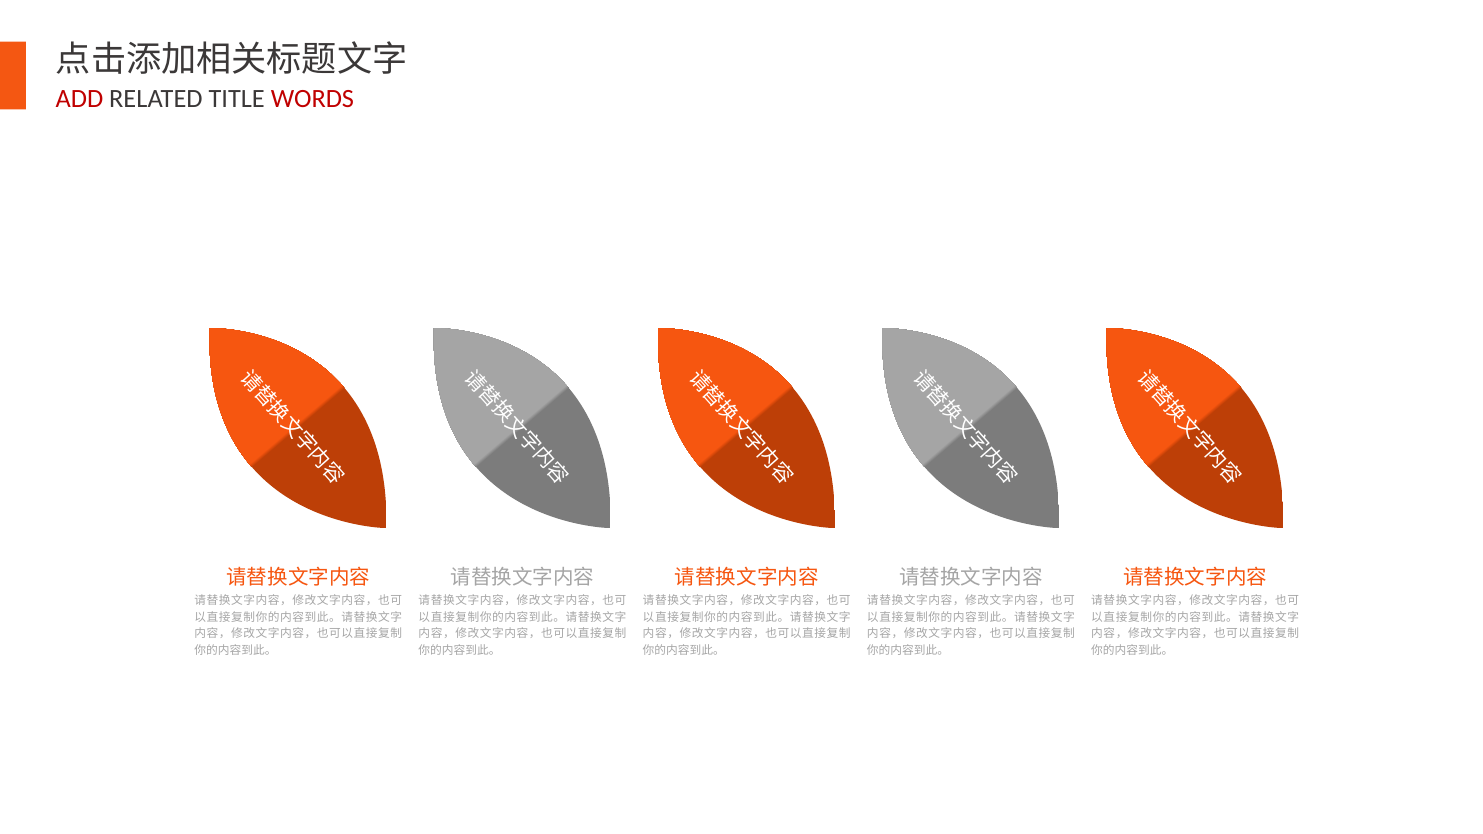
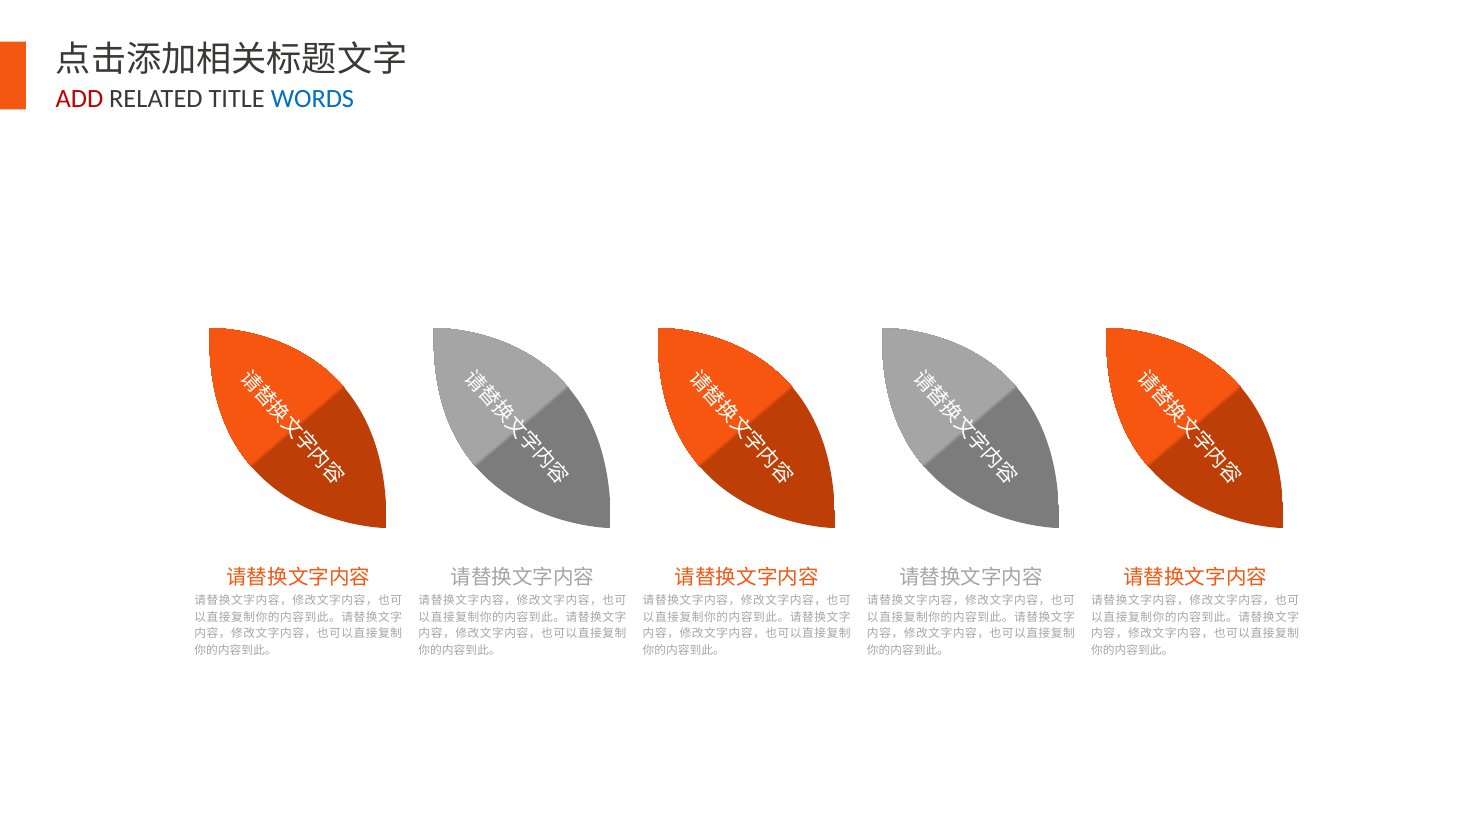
WORDS colour: red -> blue
